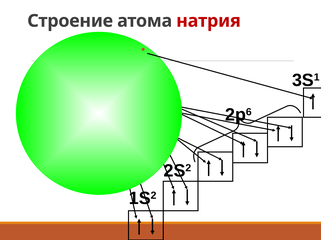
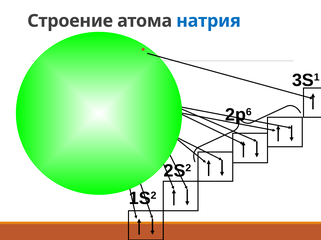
натрия colour: red -> blue
